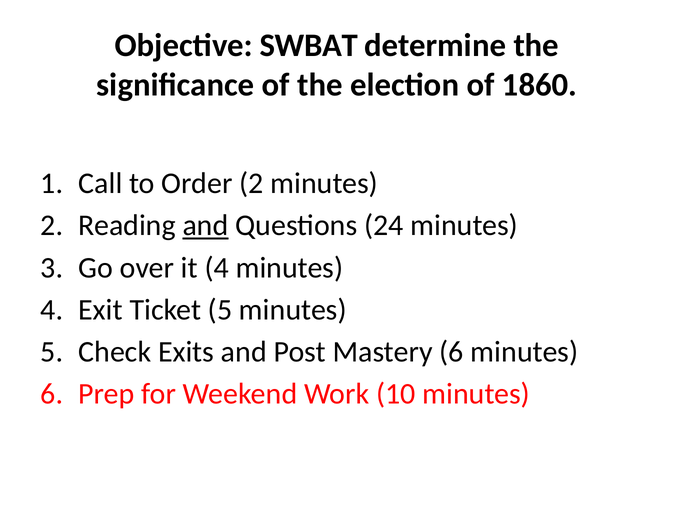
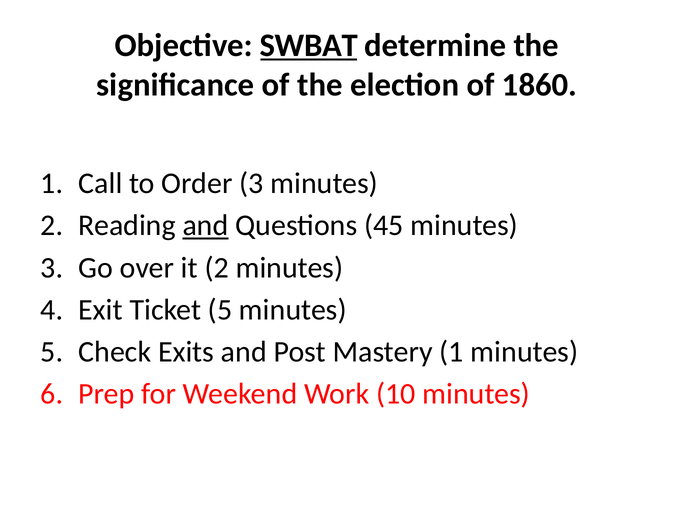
SWBAT underline: none -> present
Order 2: 2 -> 3
24: 24 -> 45
it 4: 4 -> 2
Mastery 6: 6 -> 1
